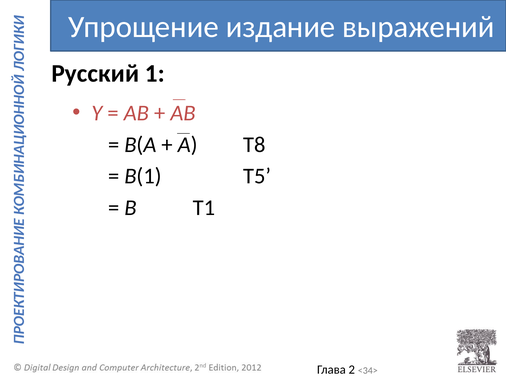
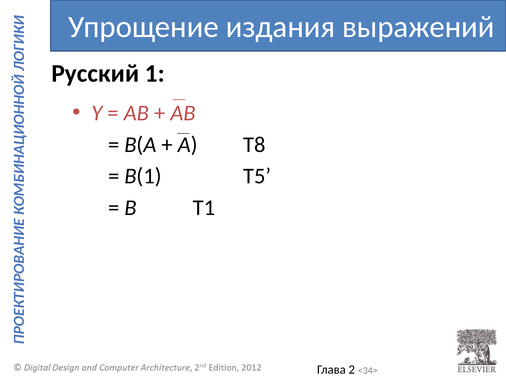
издание: издание -> издания
